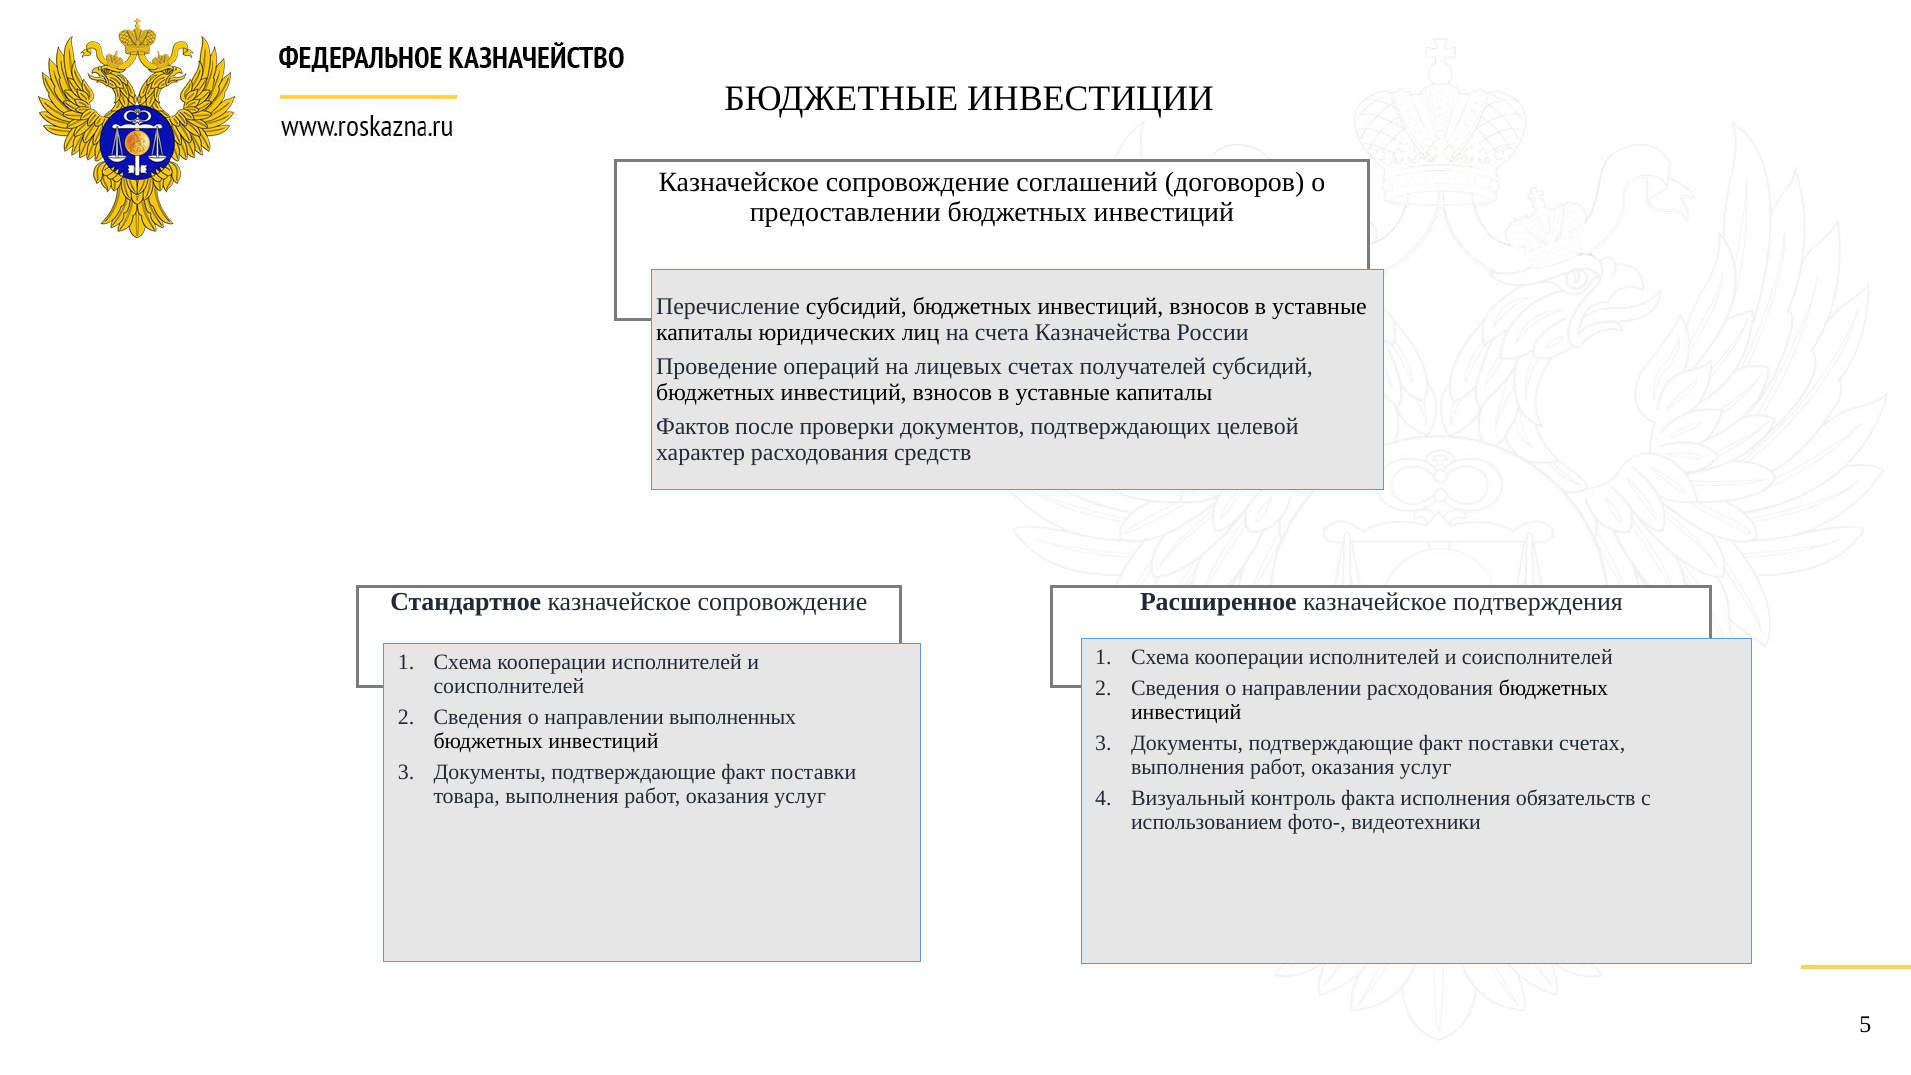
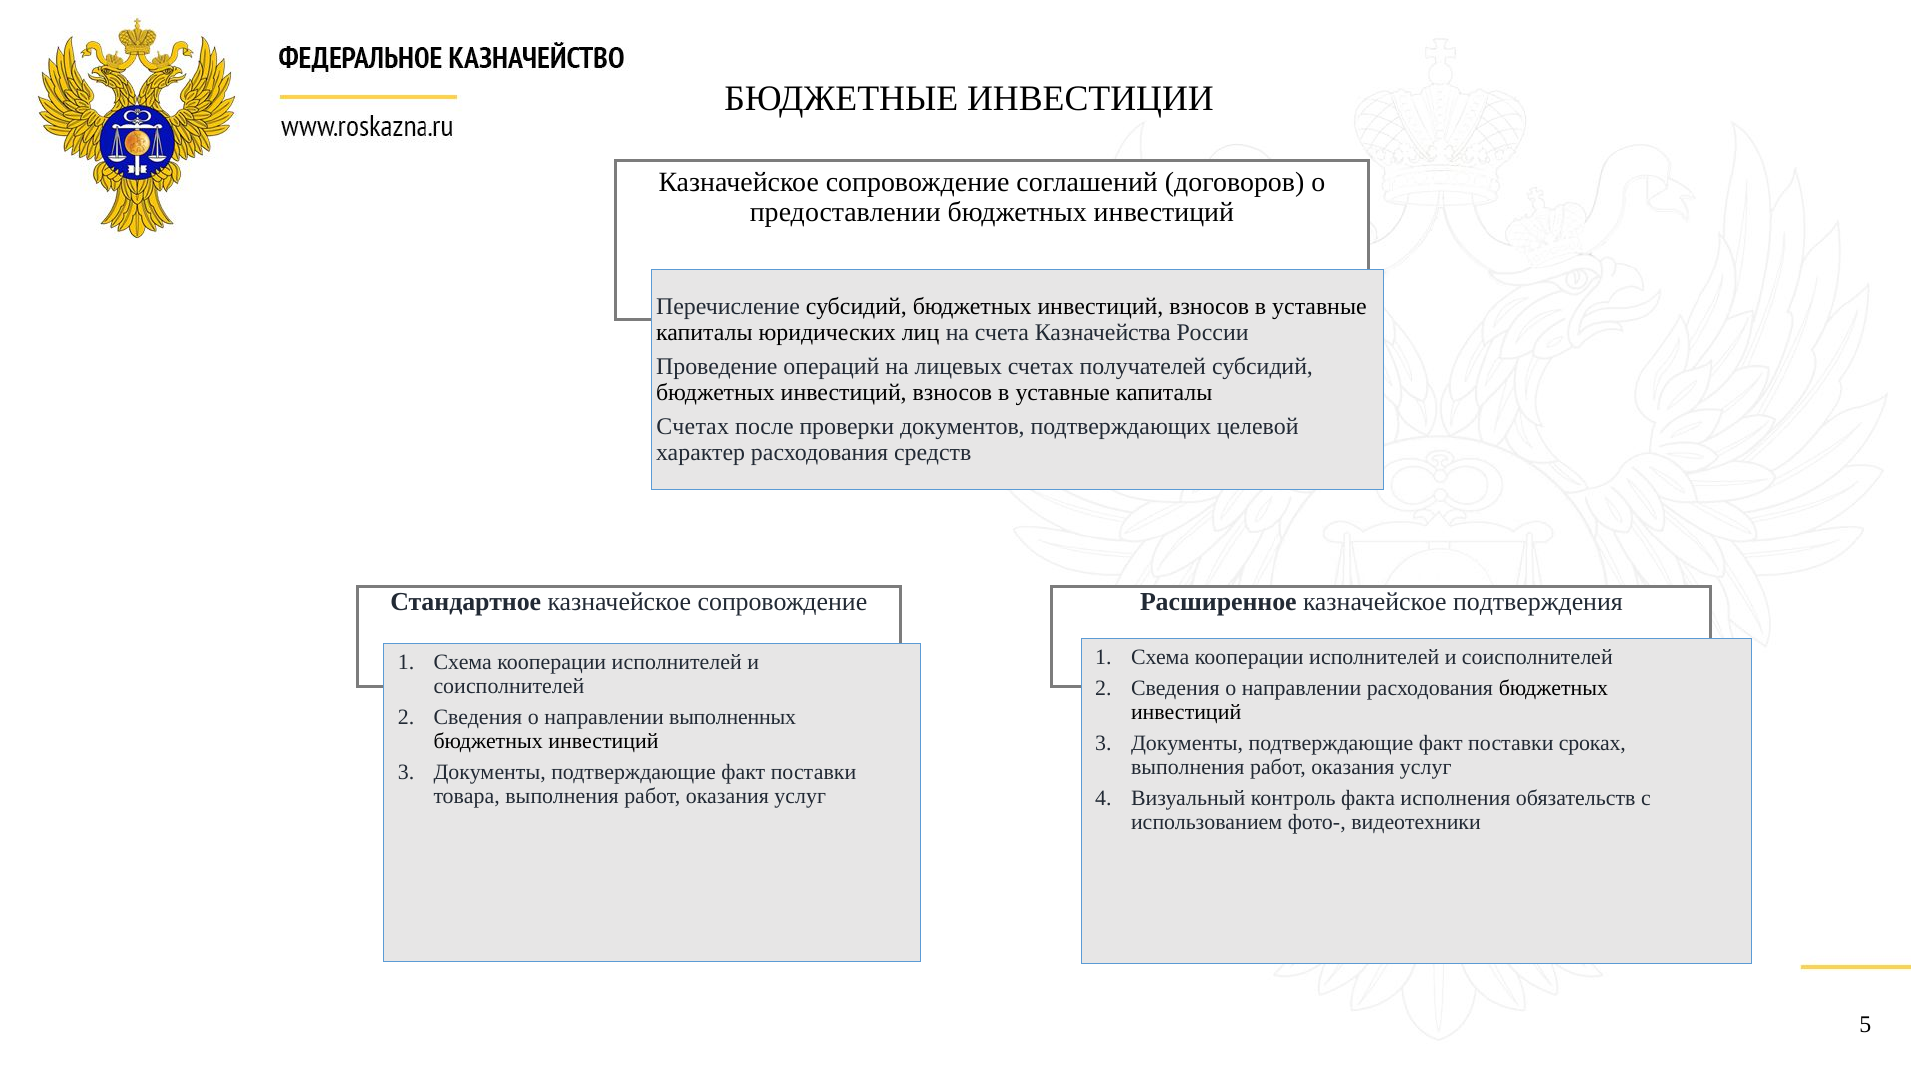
Фактов at (693, 427): Фактов -> Счетах
поставки счетах: счетах -> сроках
